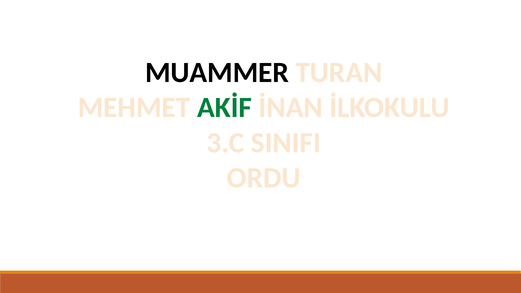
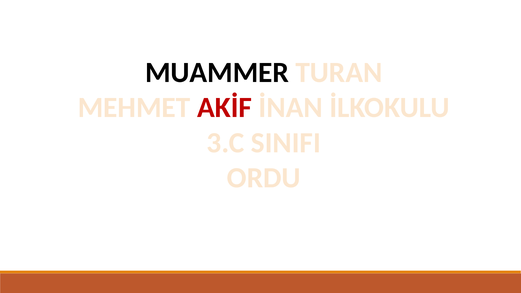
AKİF colour: green -> red
